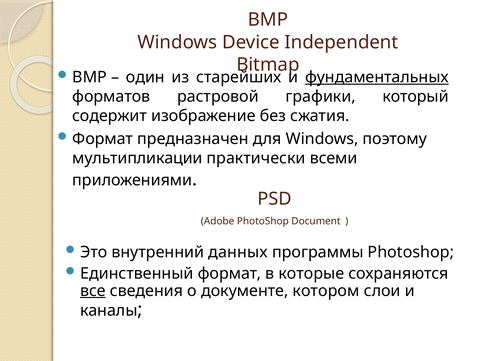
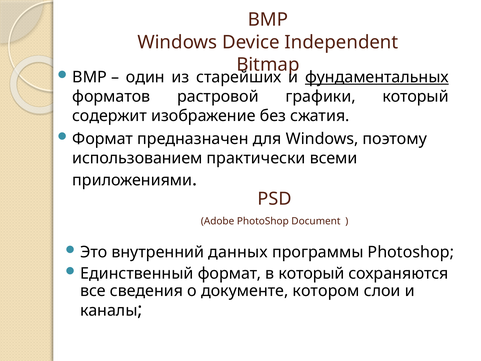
мультипликации: мультипликации -> использованием
в которые: которые -> который
все underline: present -> none
